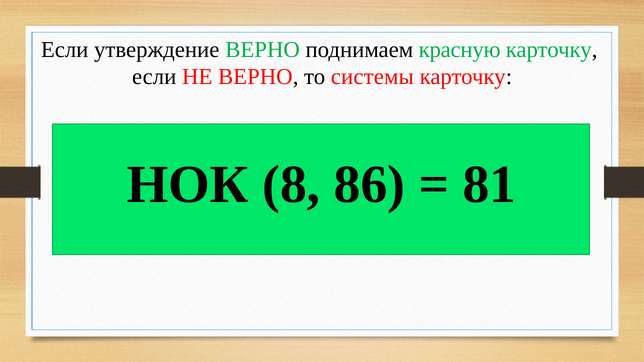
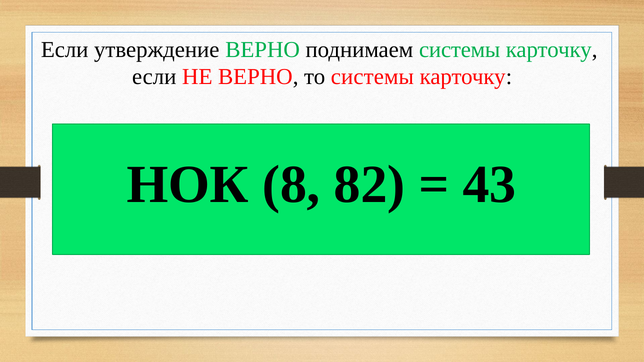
поднимаем красную: красную -> системы
86: 86 -> 82
81: 81 -> 43
